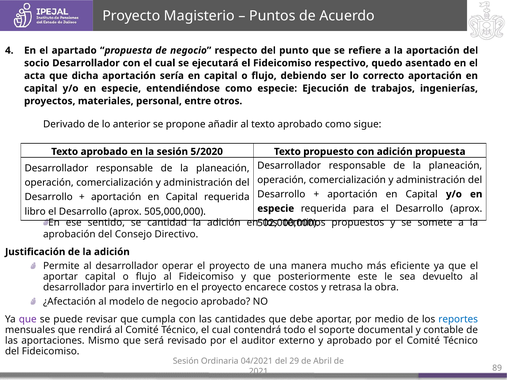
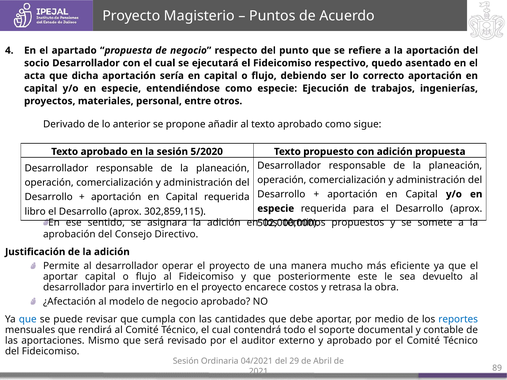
505,000,000: 505,000,000 -> 302,859,115
cantidad: cantidad -> asignara
que at (28, 319) colour: purple -> blue
